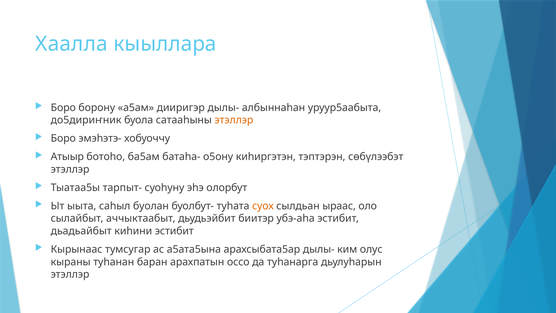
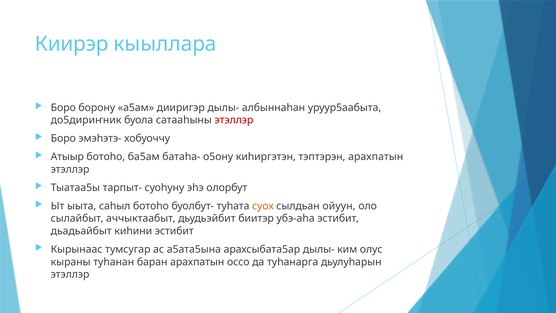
Хаалла: Хаалла -> Киирэр
этэллэр at (234, 120) colour: orange -> red
тэптэрэн сөбүлээбэт: сөбүлээбэт -> арахпатын
саhыл буолан: буолан -> ботоhо
ыраас: ыраас -> ойуун
